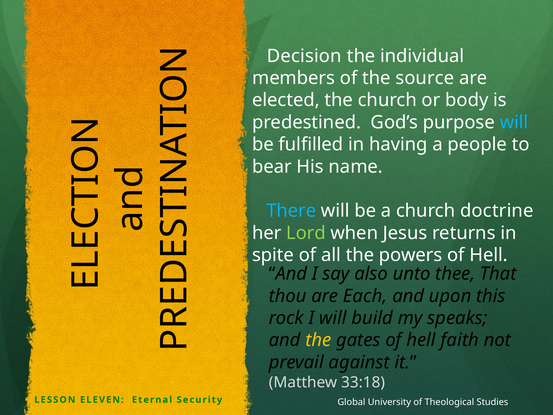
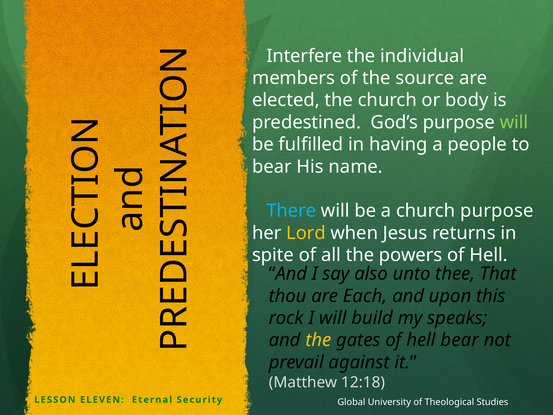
Decision: Decision -> Interfere
will at (514, 122) colour: light blue -> light green
church doctrine: doctrine -> purpose
Lord colour: light green -> yellow
hell faith: faith -> bear
33:18: 33:18 -> 12:18
